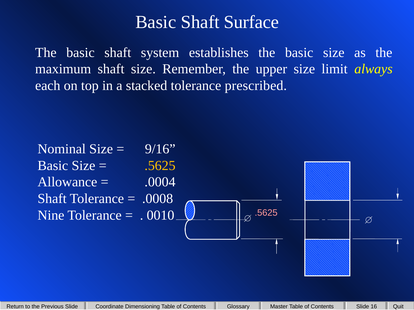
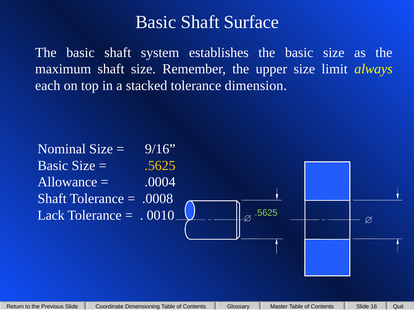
prescribed: prescribed -> dimension
Nine: Nine -> Lack
.5625 at (266, 213) colour: pink -> light green
